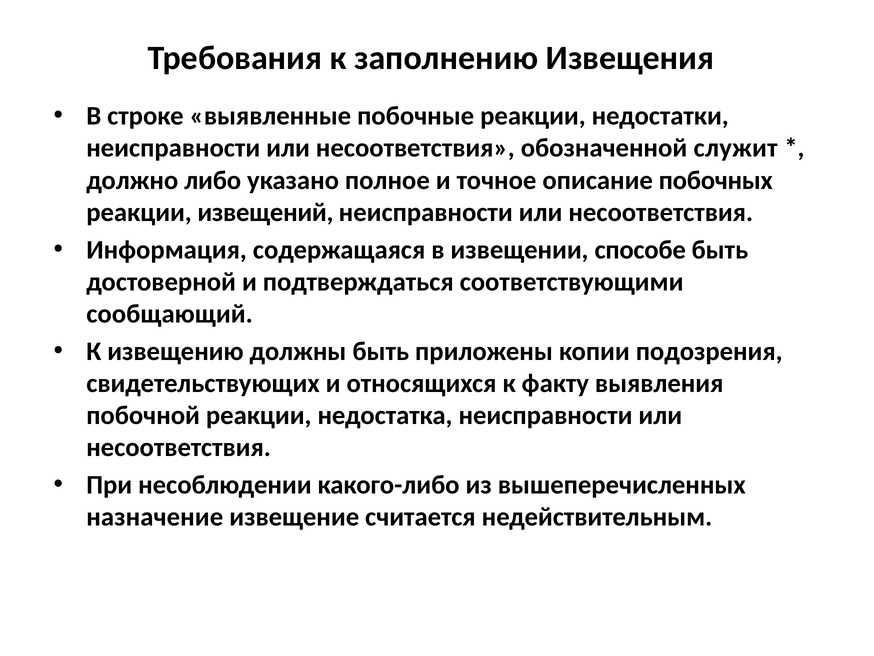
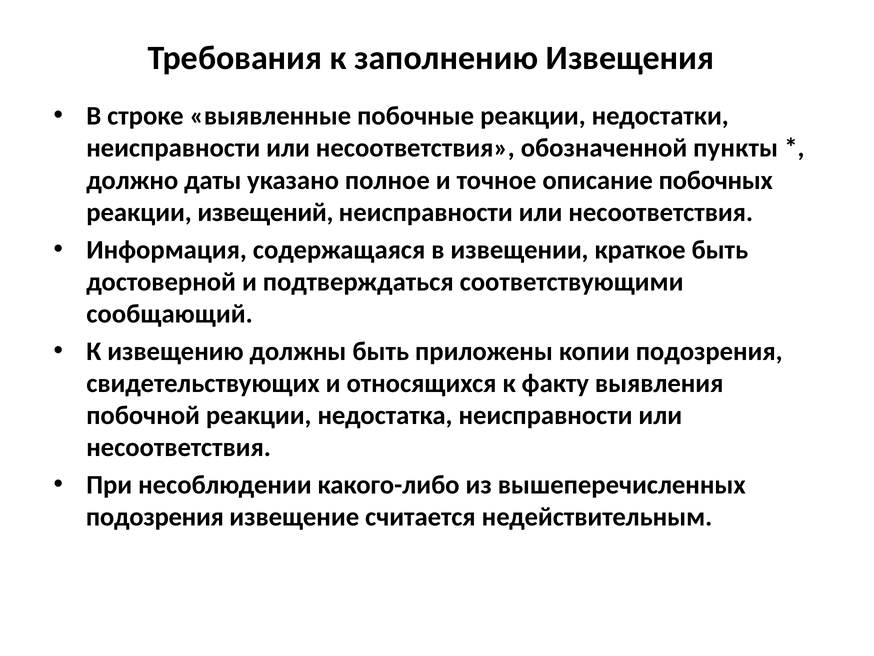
служит: служит -> пункты
либо: либо -> даты
способе: способе -> краткое
назначение at (155, 516): назначение -> подозрения
